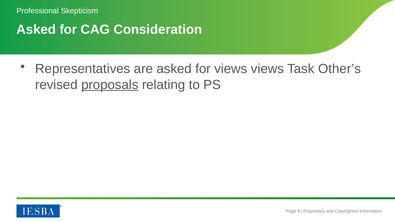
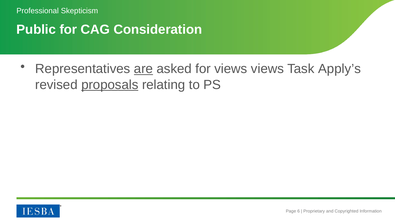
Asked at (36, 30): Asked -> Public
are underline: none -> present
Other’s: Other’s -> Apply’s
